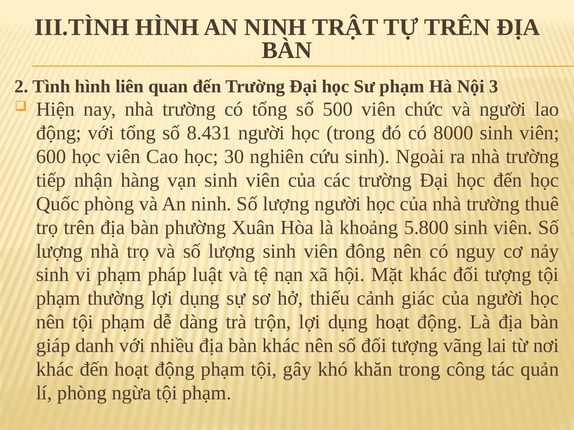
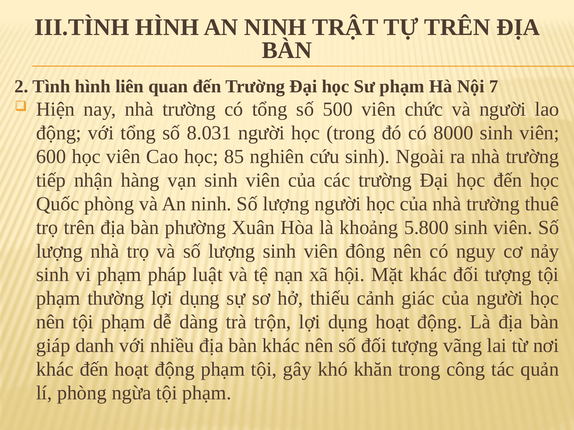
3: 3 -> 7
8.431: 8.431 -> 8.031
30: 30 -> 85
